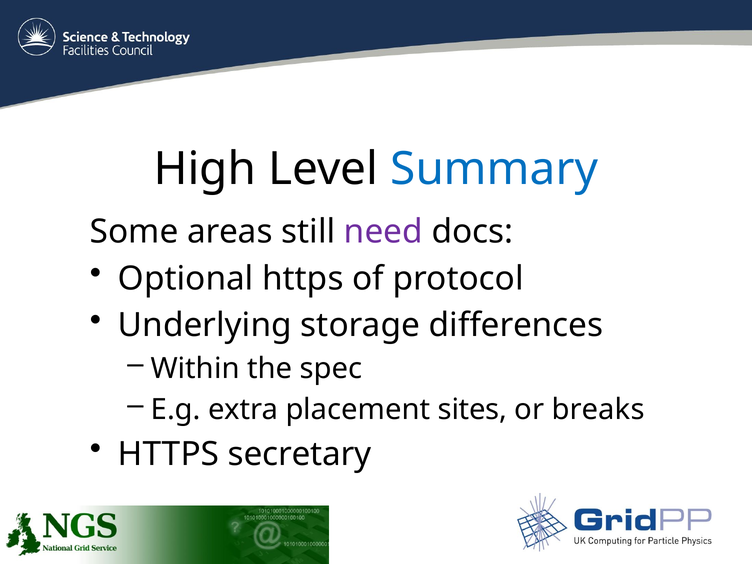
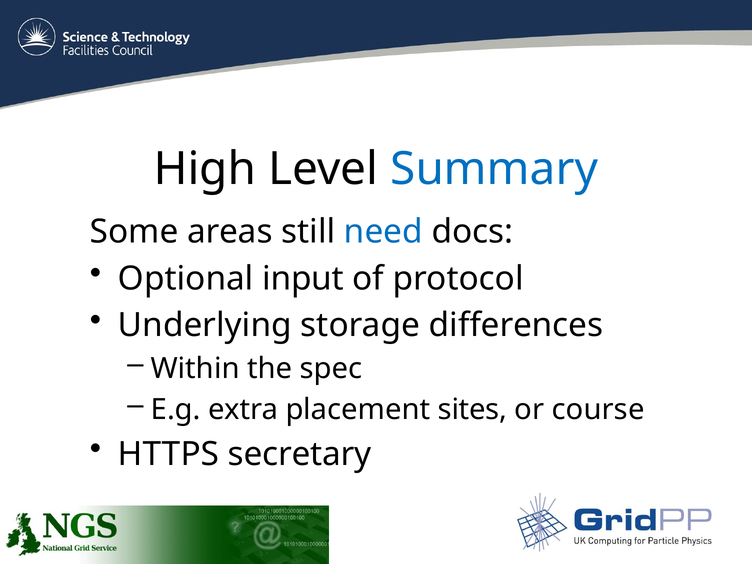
need colour: purple -> blue
Optional https: https -> input
breaks: breaks -> course
